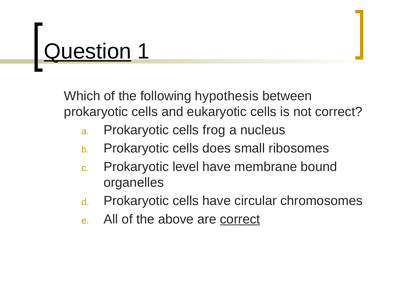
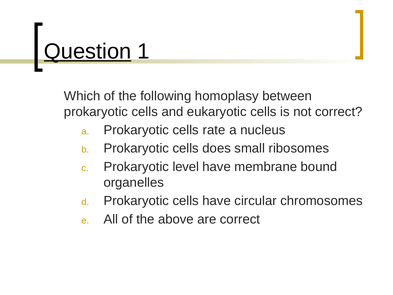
hypothesis: hypothesis -> homoplasy
frog: frog -> rate
correct at (240, 219) underline: present -> none
